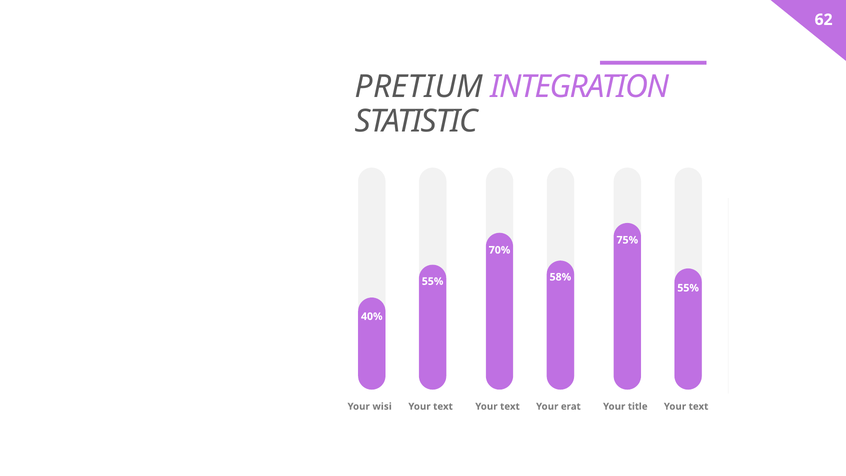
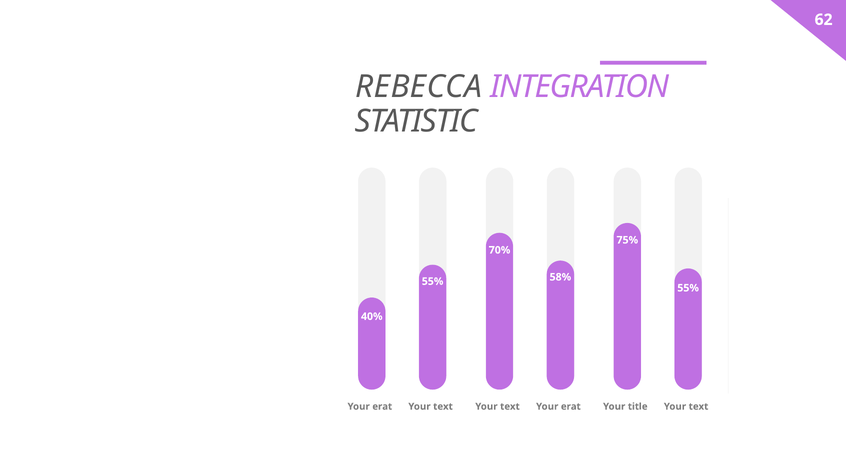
PRETIUM: PRETIUM -> REBECCA
wisi at (382, 406): wisi -> erat
